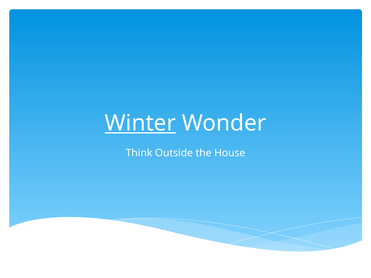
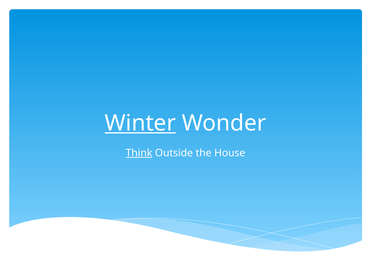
Think underline: none -> present
